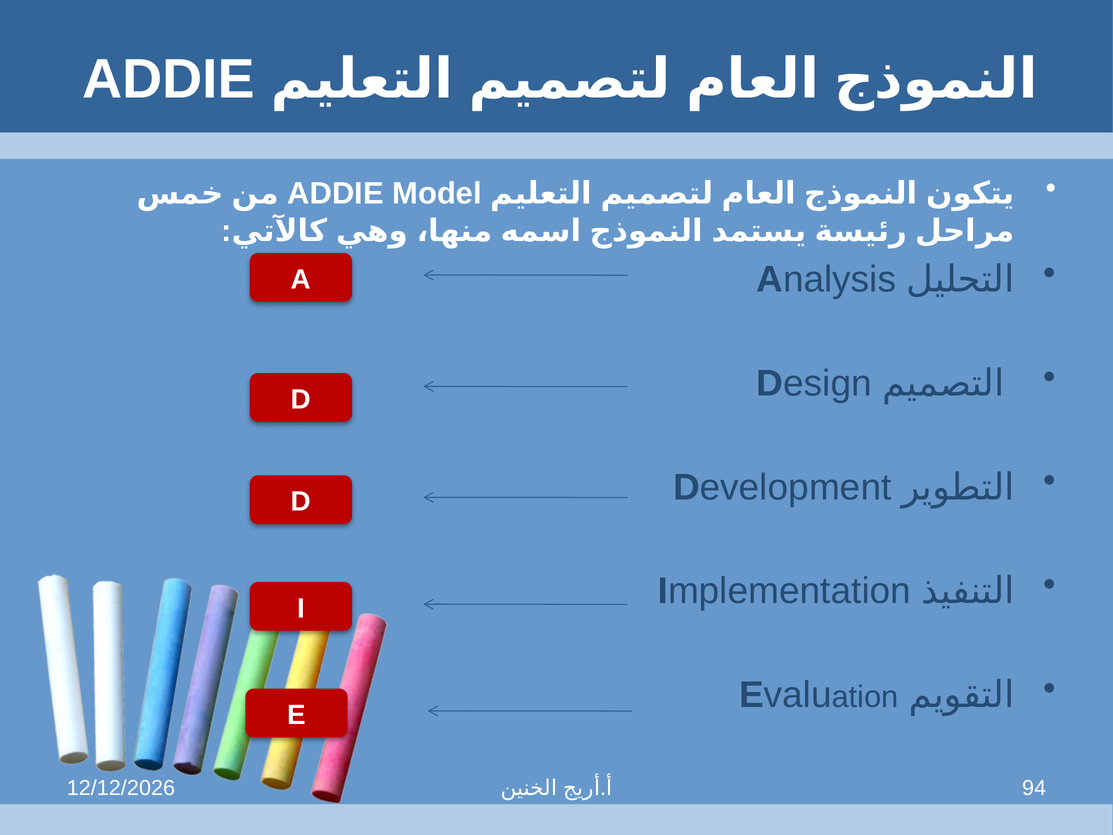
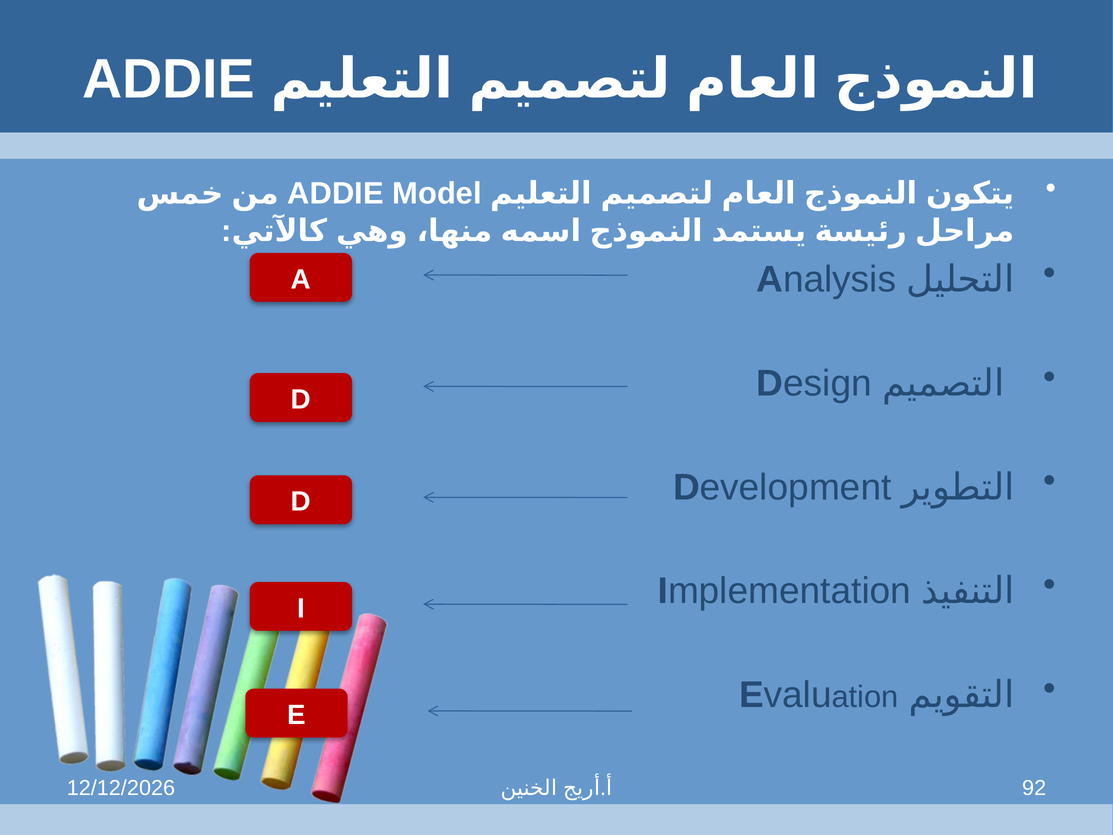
94: 94 -> 92
